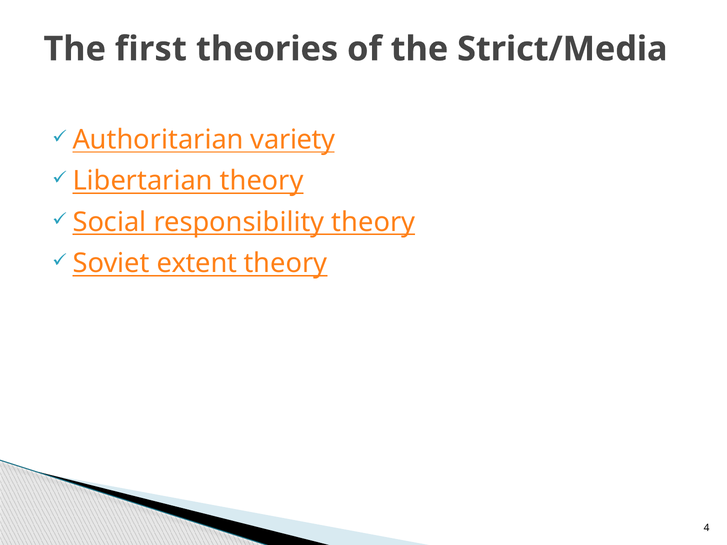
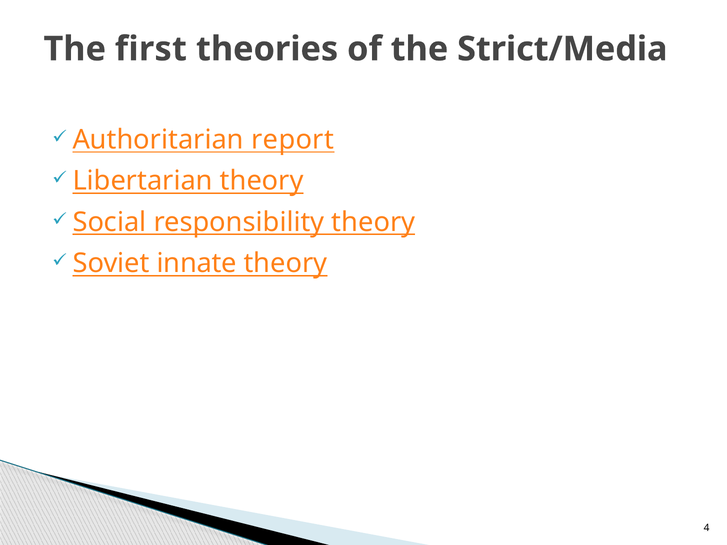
variety: variety -> report
extent: extent -> innate
